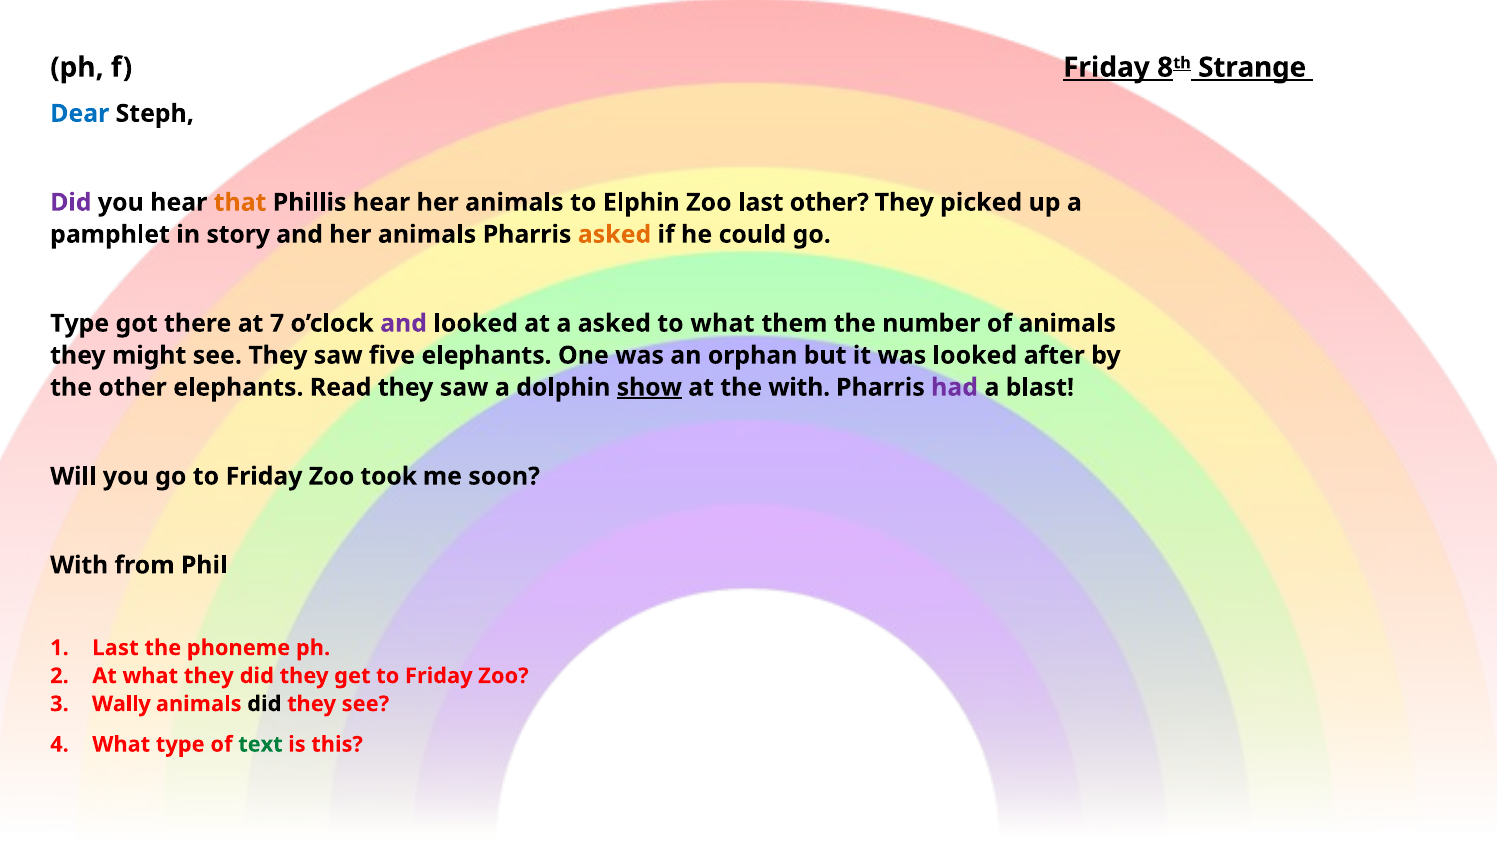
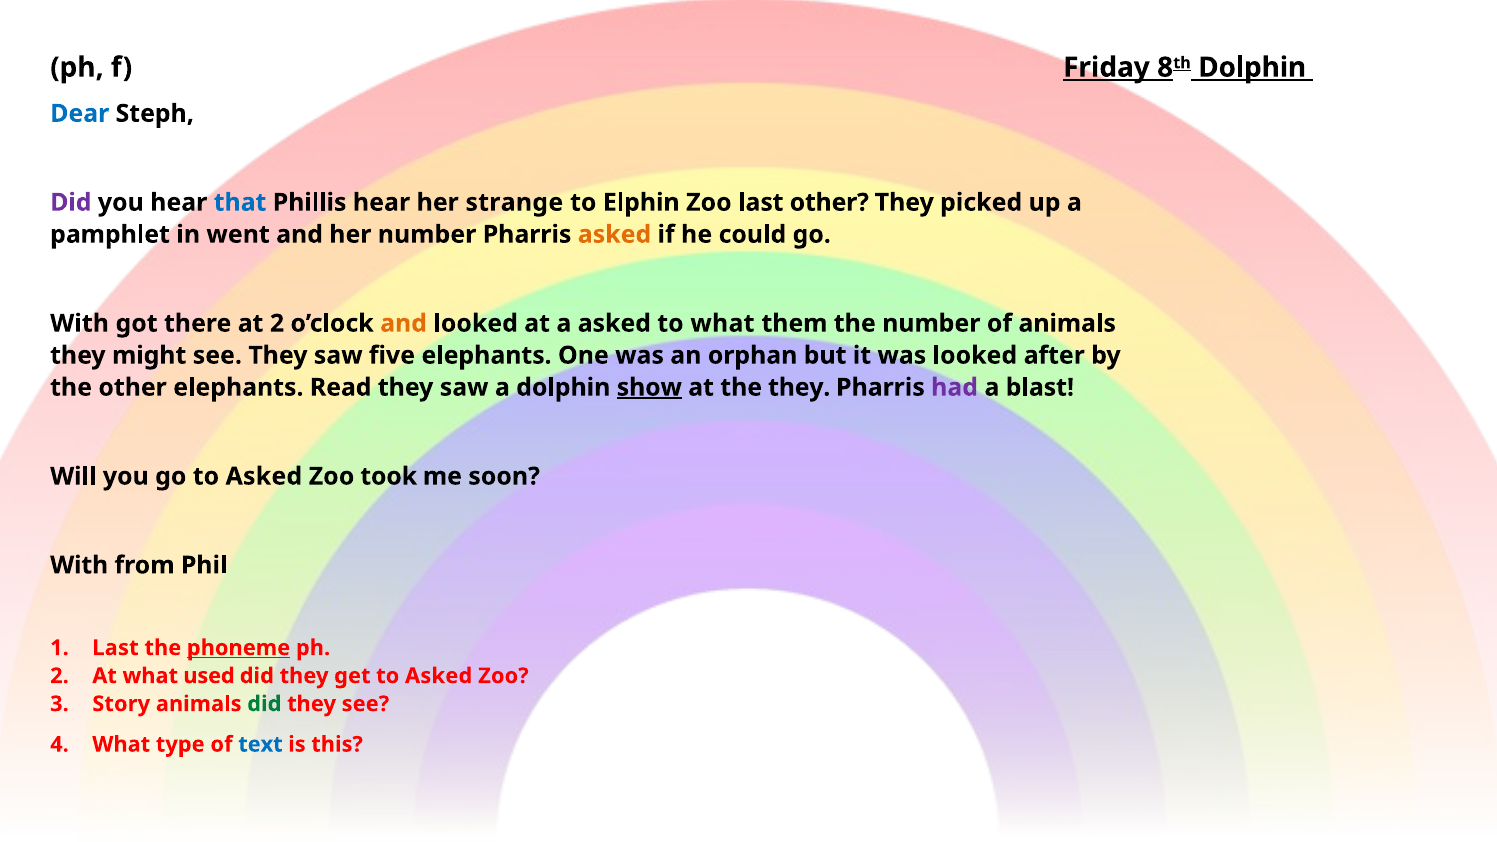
8th Strange: Strange -> Dolphin
that colour: orange -> blue
animals at (514, 202): animals -> strange
story: story -> went
and her animals: animals -> number
Type at (80, 323): Type -> With
at 7: 7 -> 2
and at (404, 323) colour: purple -> orange
the with: with -> they
go to Friday: Friday -> Asked
phoneme underline: none -> present
what they: they -> used
get to Friday: Friday -> Asked
Wally: Wally -> Story
did at (264, 704) colour: black -> green
text colour: green -> blue
